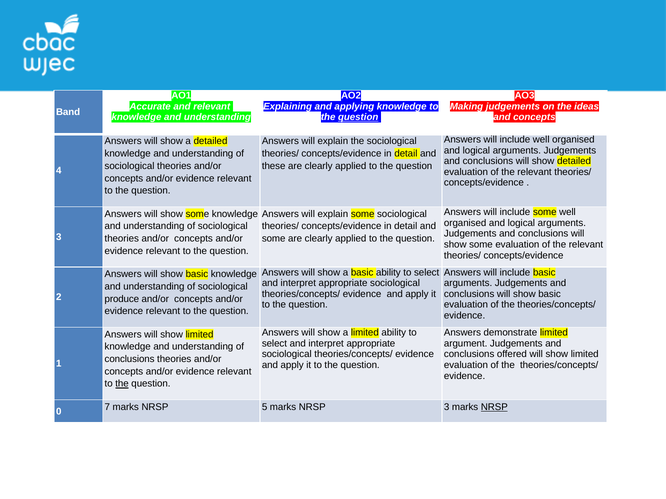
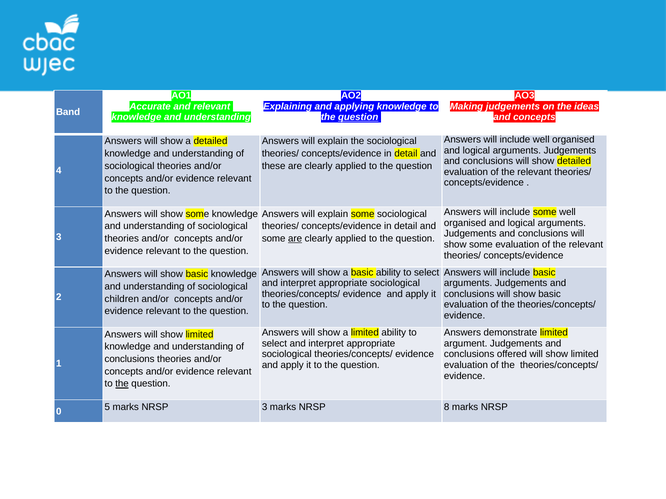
are at (295, 239) underline: none -> present
produce: produce -> children
7: 7 -> 5
NRSP 5: 5 -> 3
NRSP 3: 3 -> 8
NRSP at (494, 407) underline: present -> none
